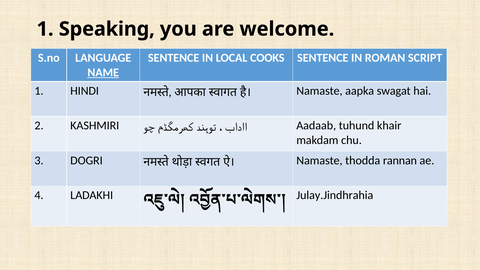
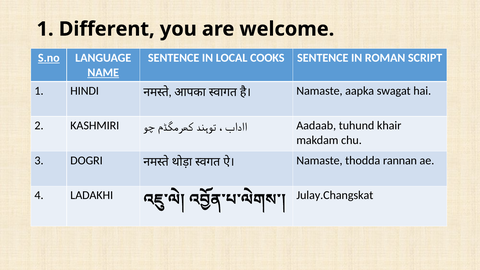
Speaking: Speaking -> Different
S.no underline: none -> present
Julay.Jindhrahia: Julay.Jindhrahia -> Julay.Changskat
